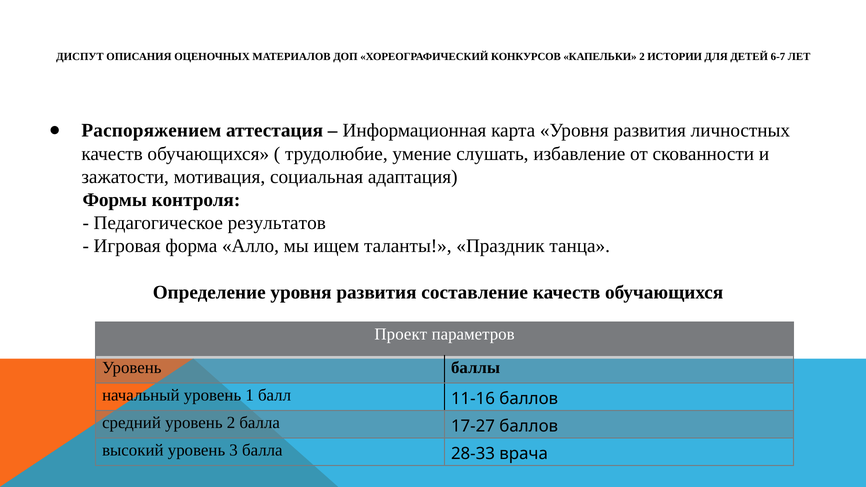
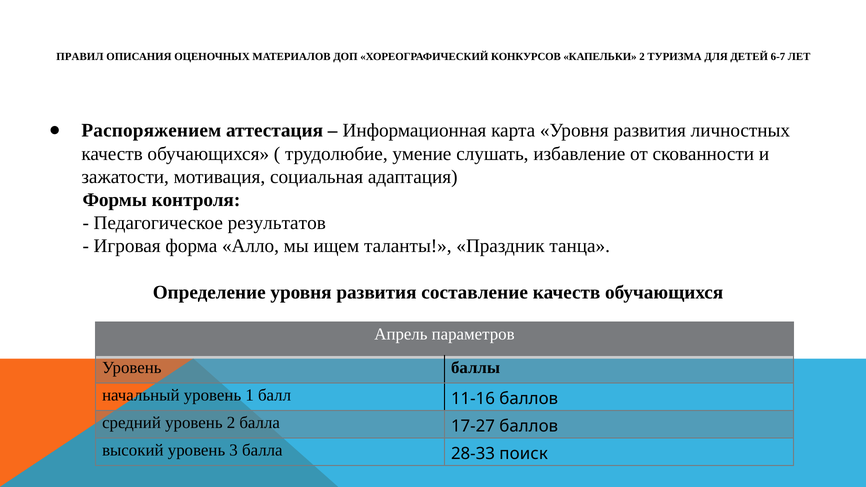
ДИСПУТ: ДИСПУТ -> ПРАВИЛ
ИСТОРИИ: ИСТОРИИ -> ТУРИЗМА
Проект: Проект -> Апрель
врача: врача -> поиск
